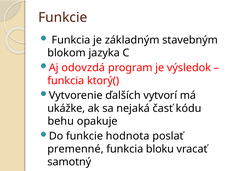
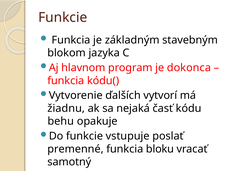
odovzdá: odovzdá -> hlavnom
výsledok: výsledok -> dokonca
ktorý(: ktorý( -> kódu(
ukážke: ukážke -> žiadnu
hodnota: hodnota -> vstupuje
